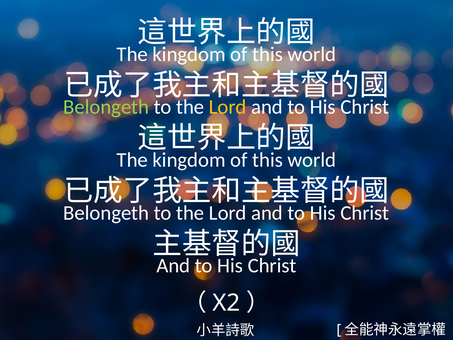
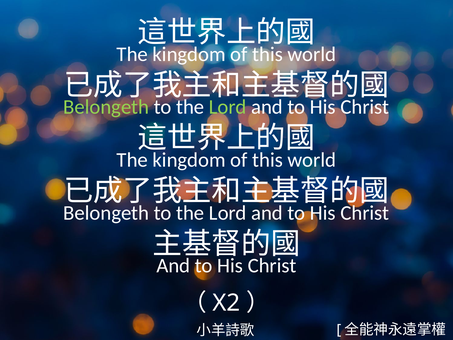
Lord at (228, 107) colour: yellow -> light green
